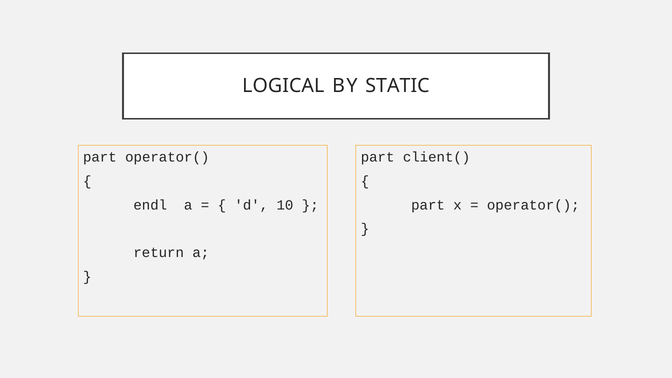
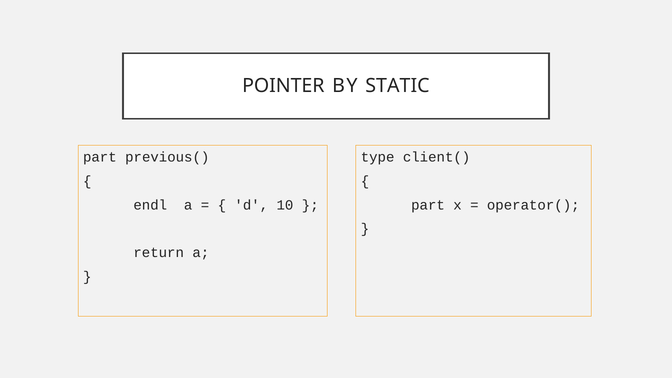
LOGICAL: LOGICAL -> POINTER
part operator(: operator( -> previous(
part at (378, 157): part -> type
